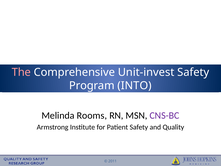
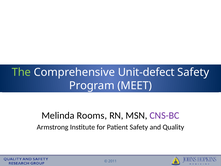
The colour: pink -> light green
Unit-invest: Unit-invest -> Unit-defect
INTO: INTO -> MEET
